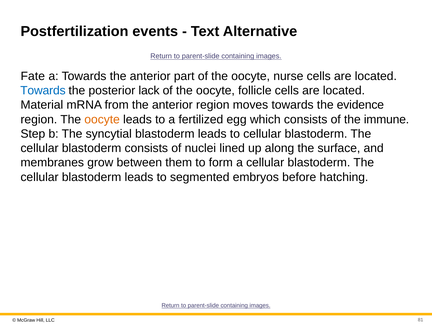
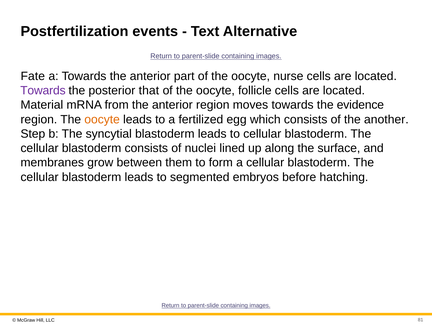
Towards at (43, 91) colour: blue -> purple
lack: lack -> that
immune: immune -> another
